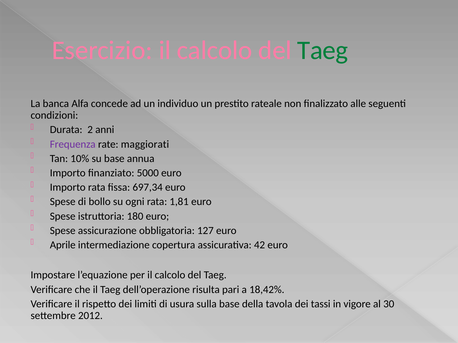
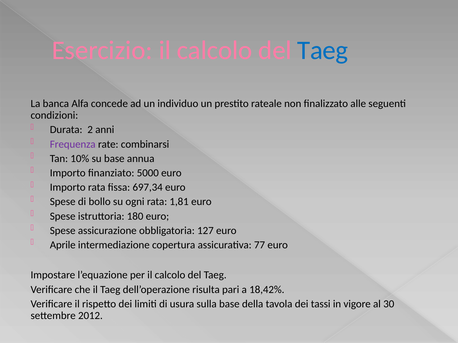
Taeg at (323, 50) colour: green -> blue
maggiorati: maggiorati -> combinarsi
42: 42 -> 77
